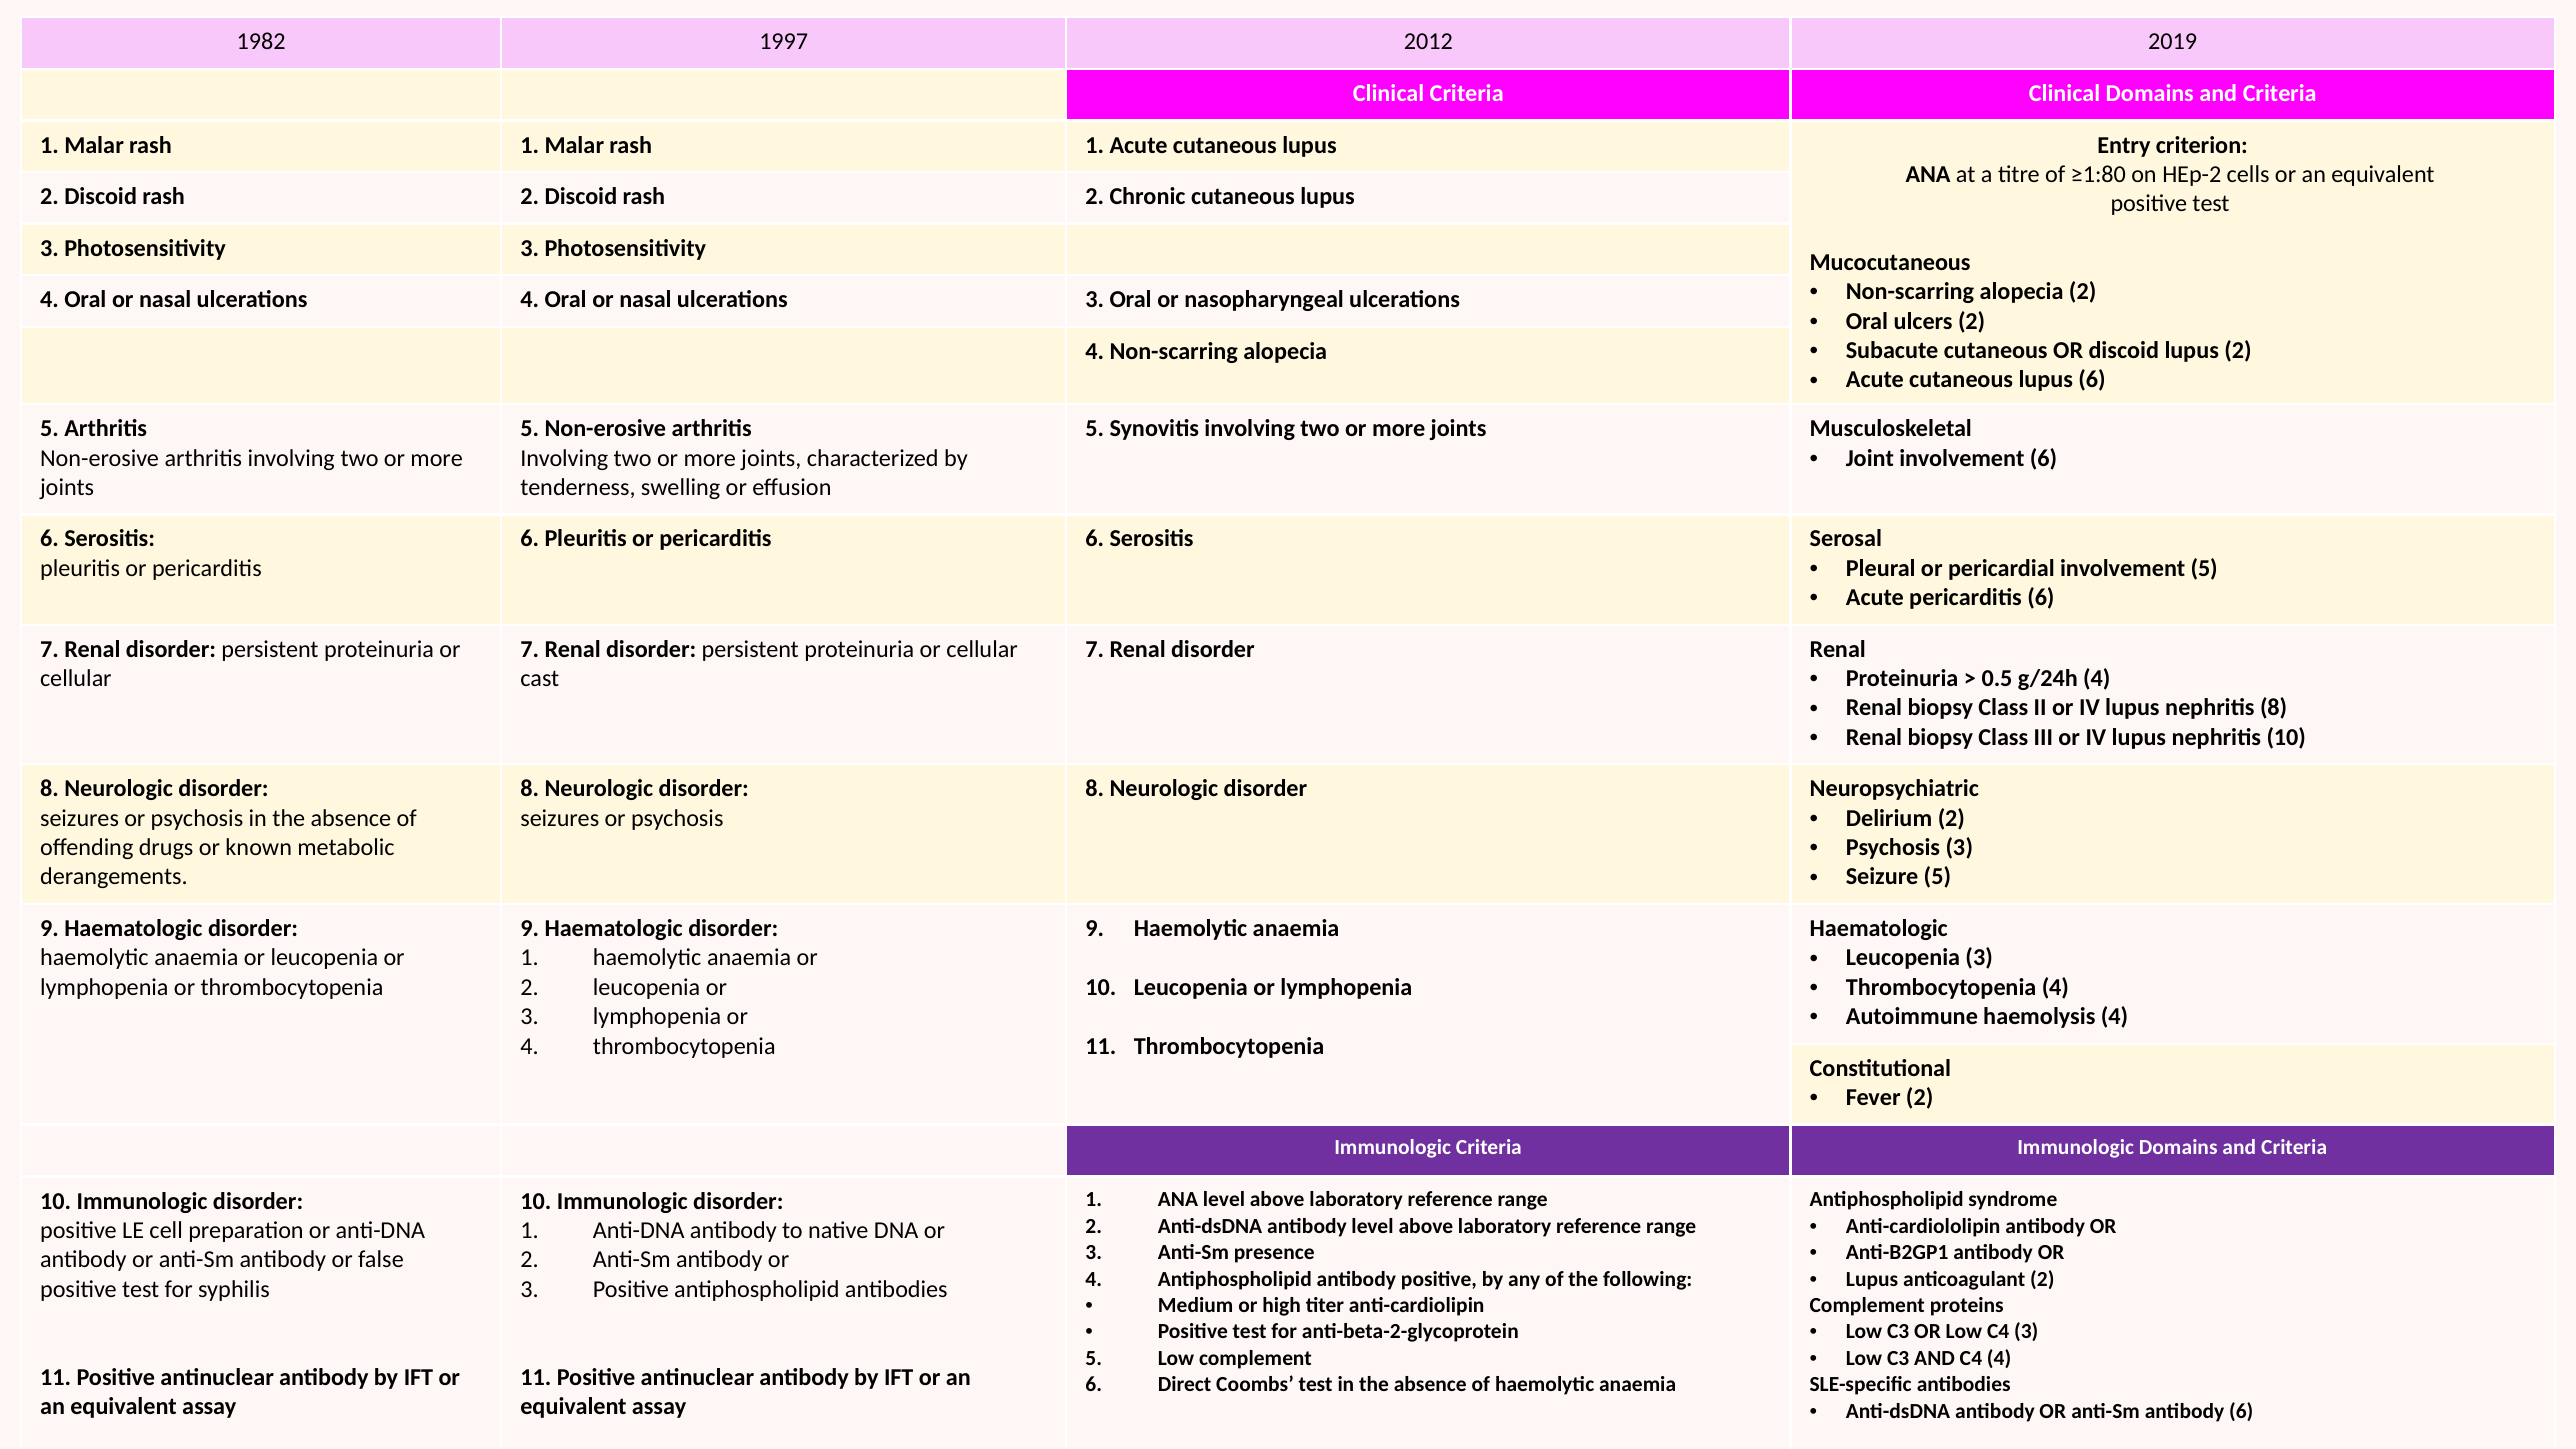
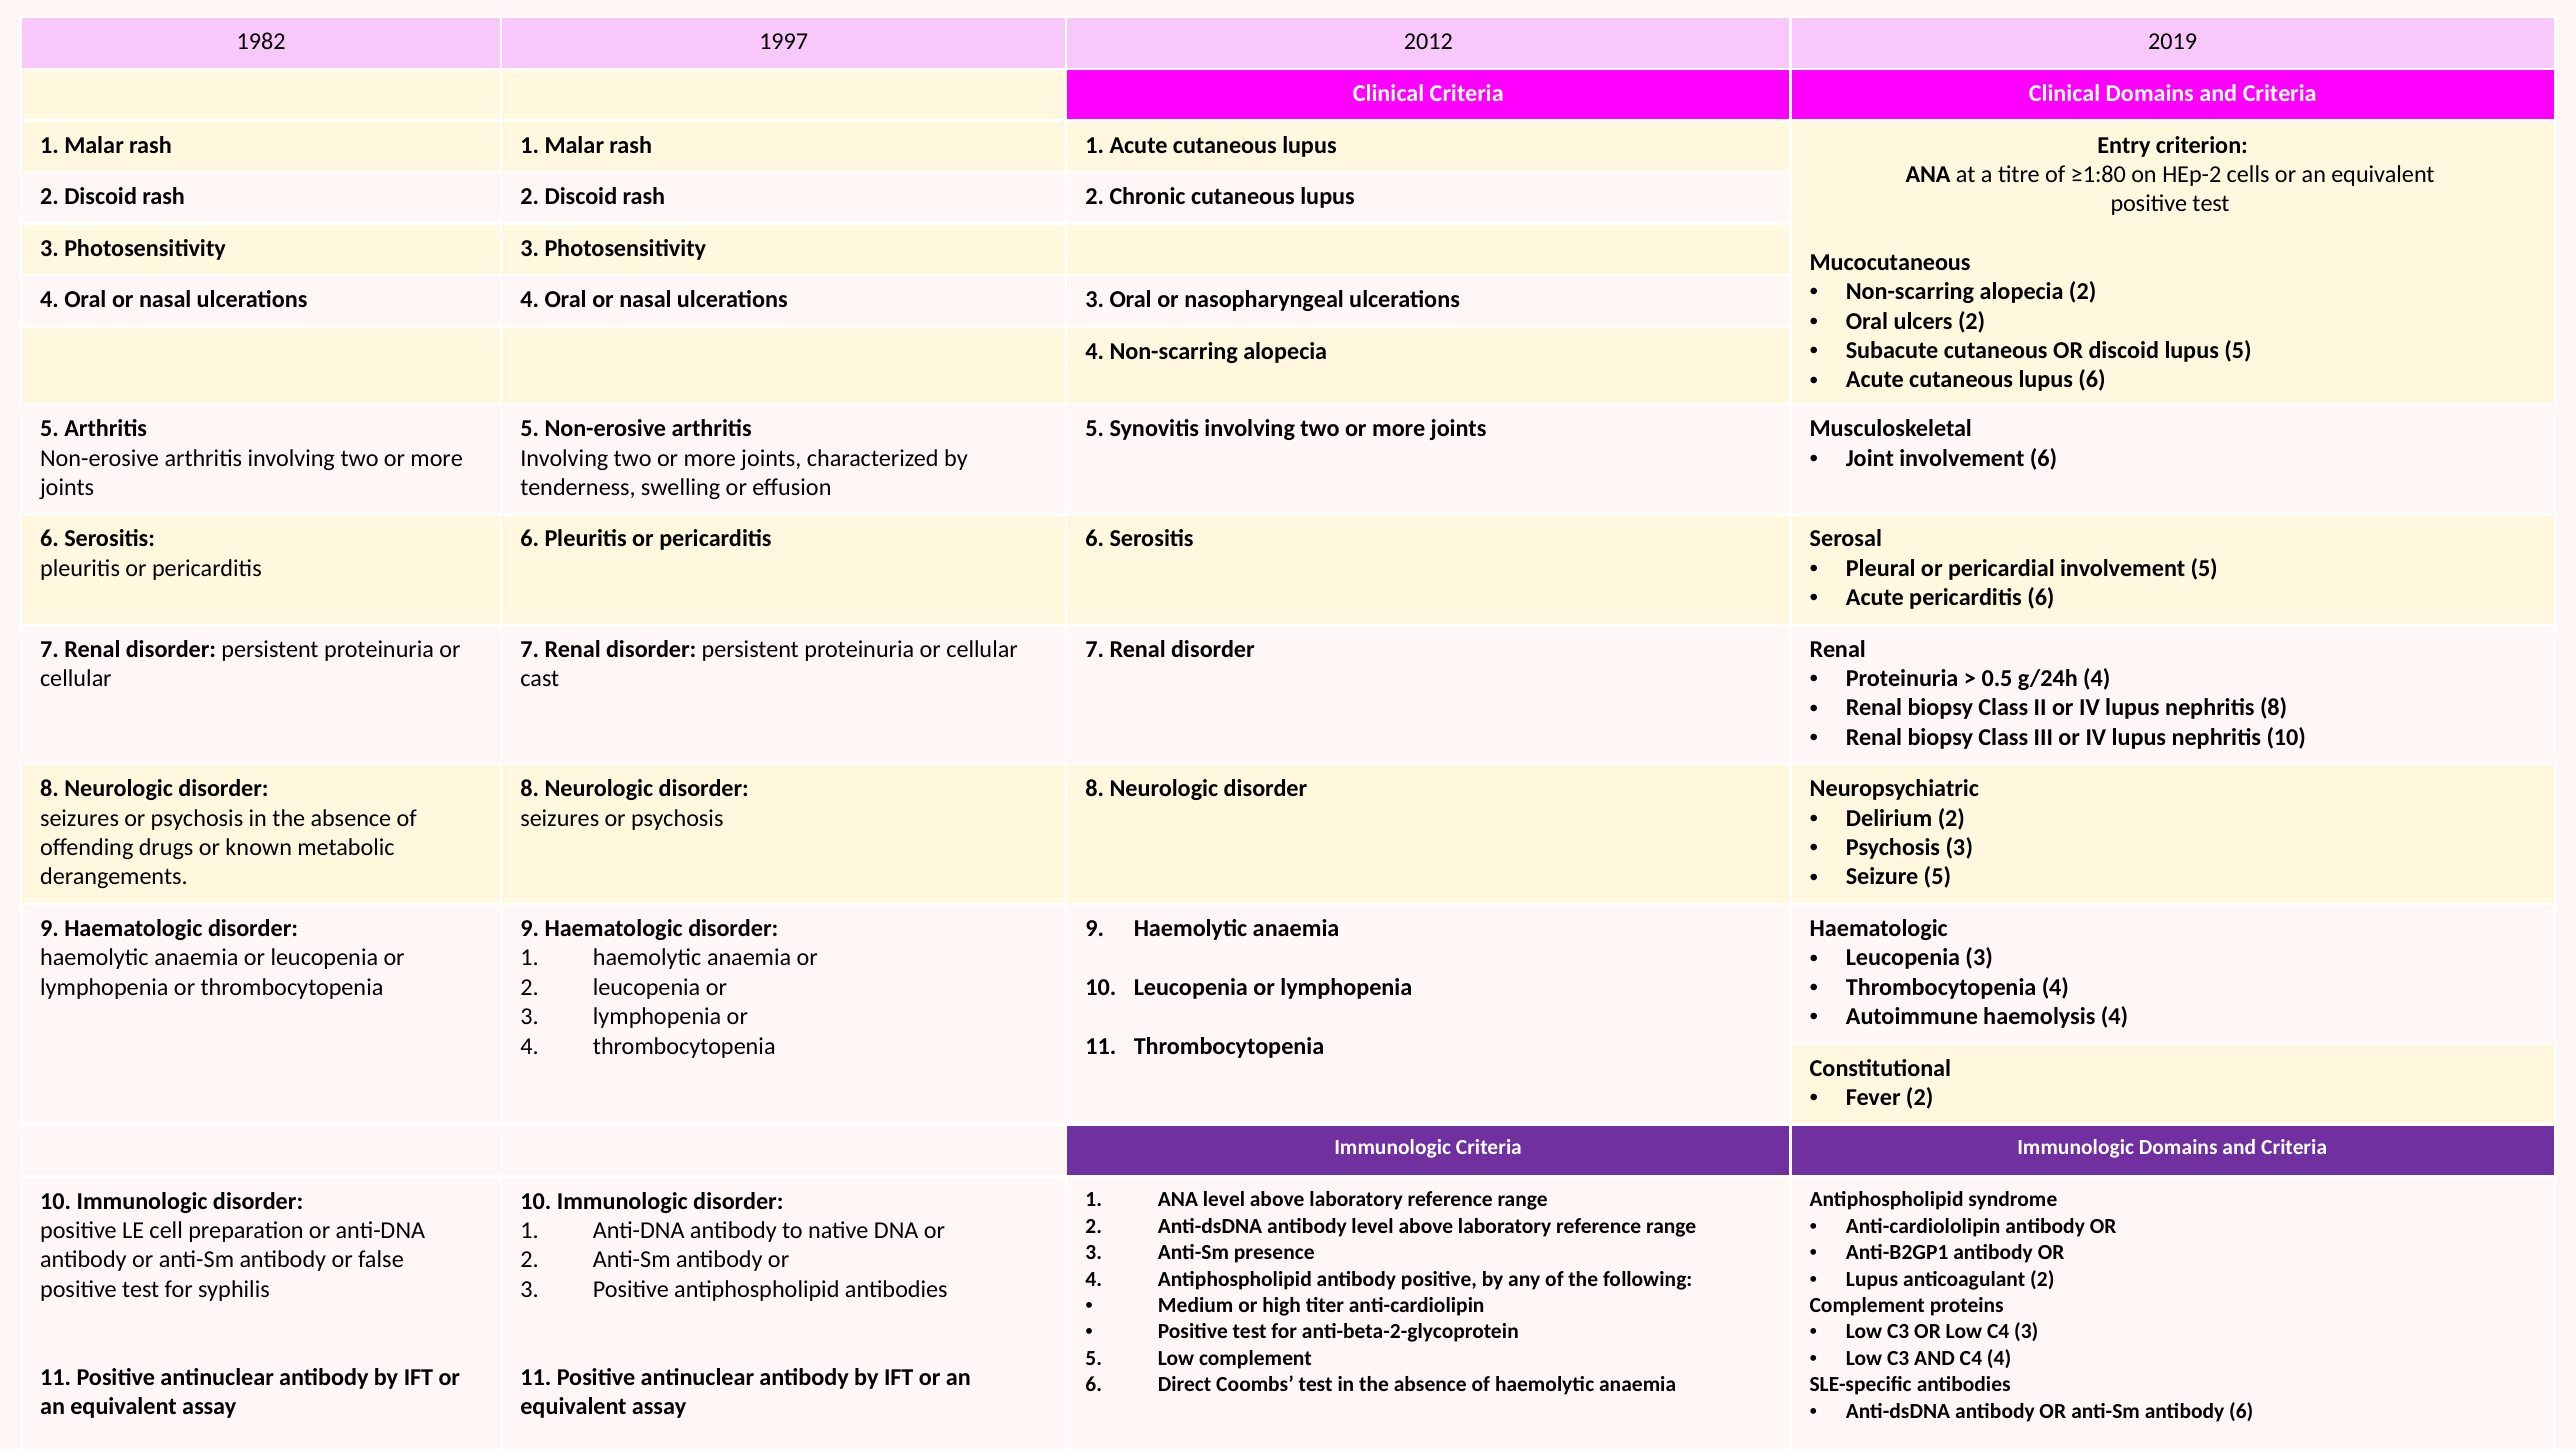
lupus 2: 2 -> 5
